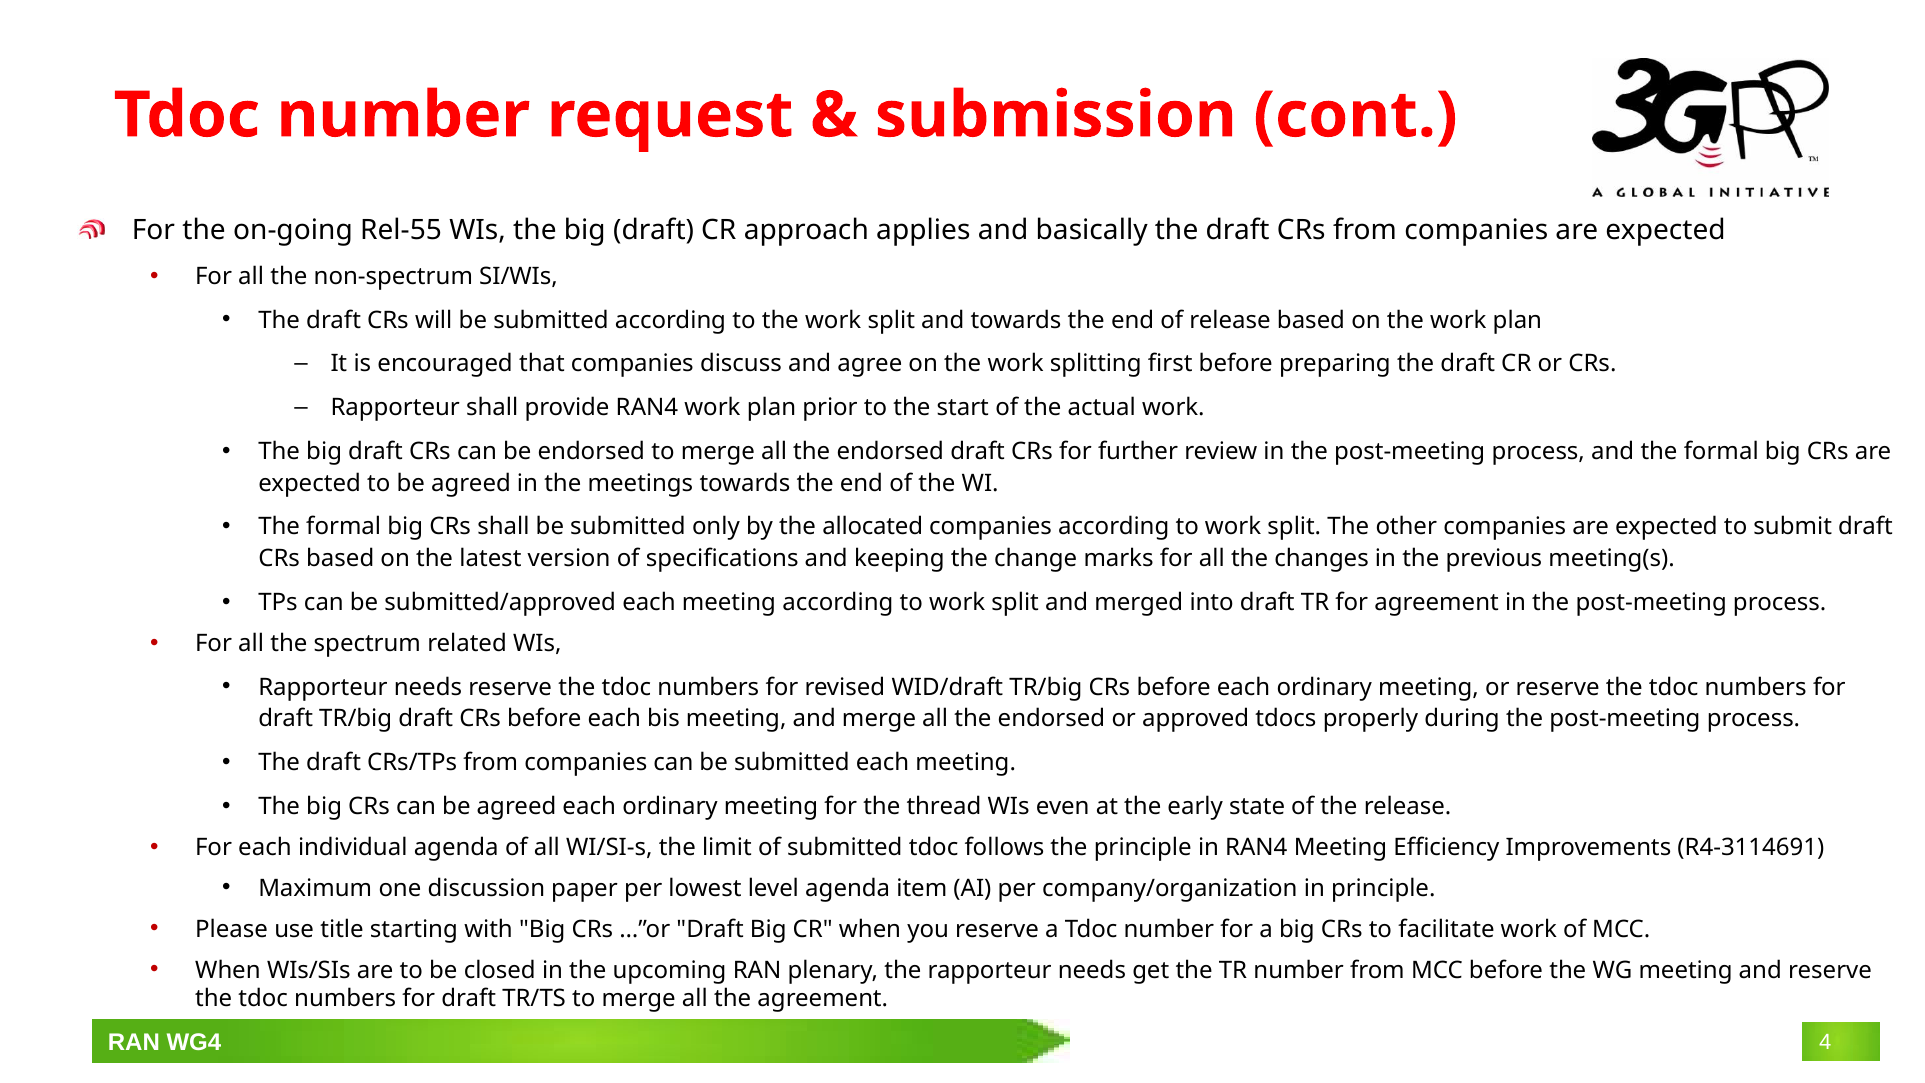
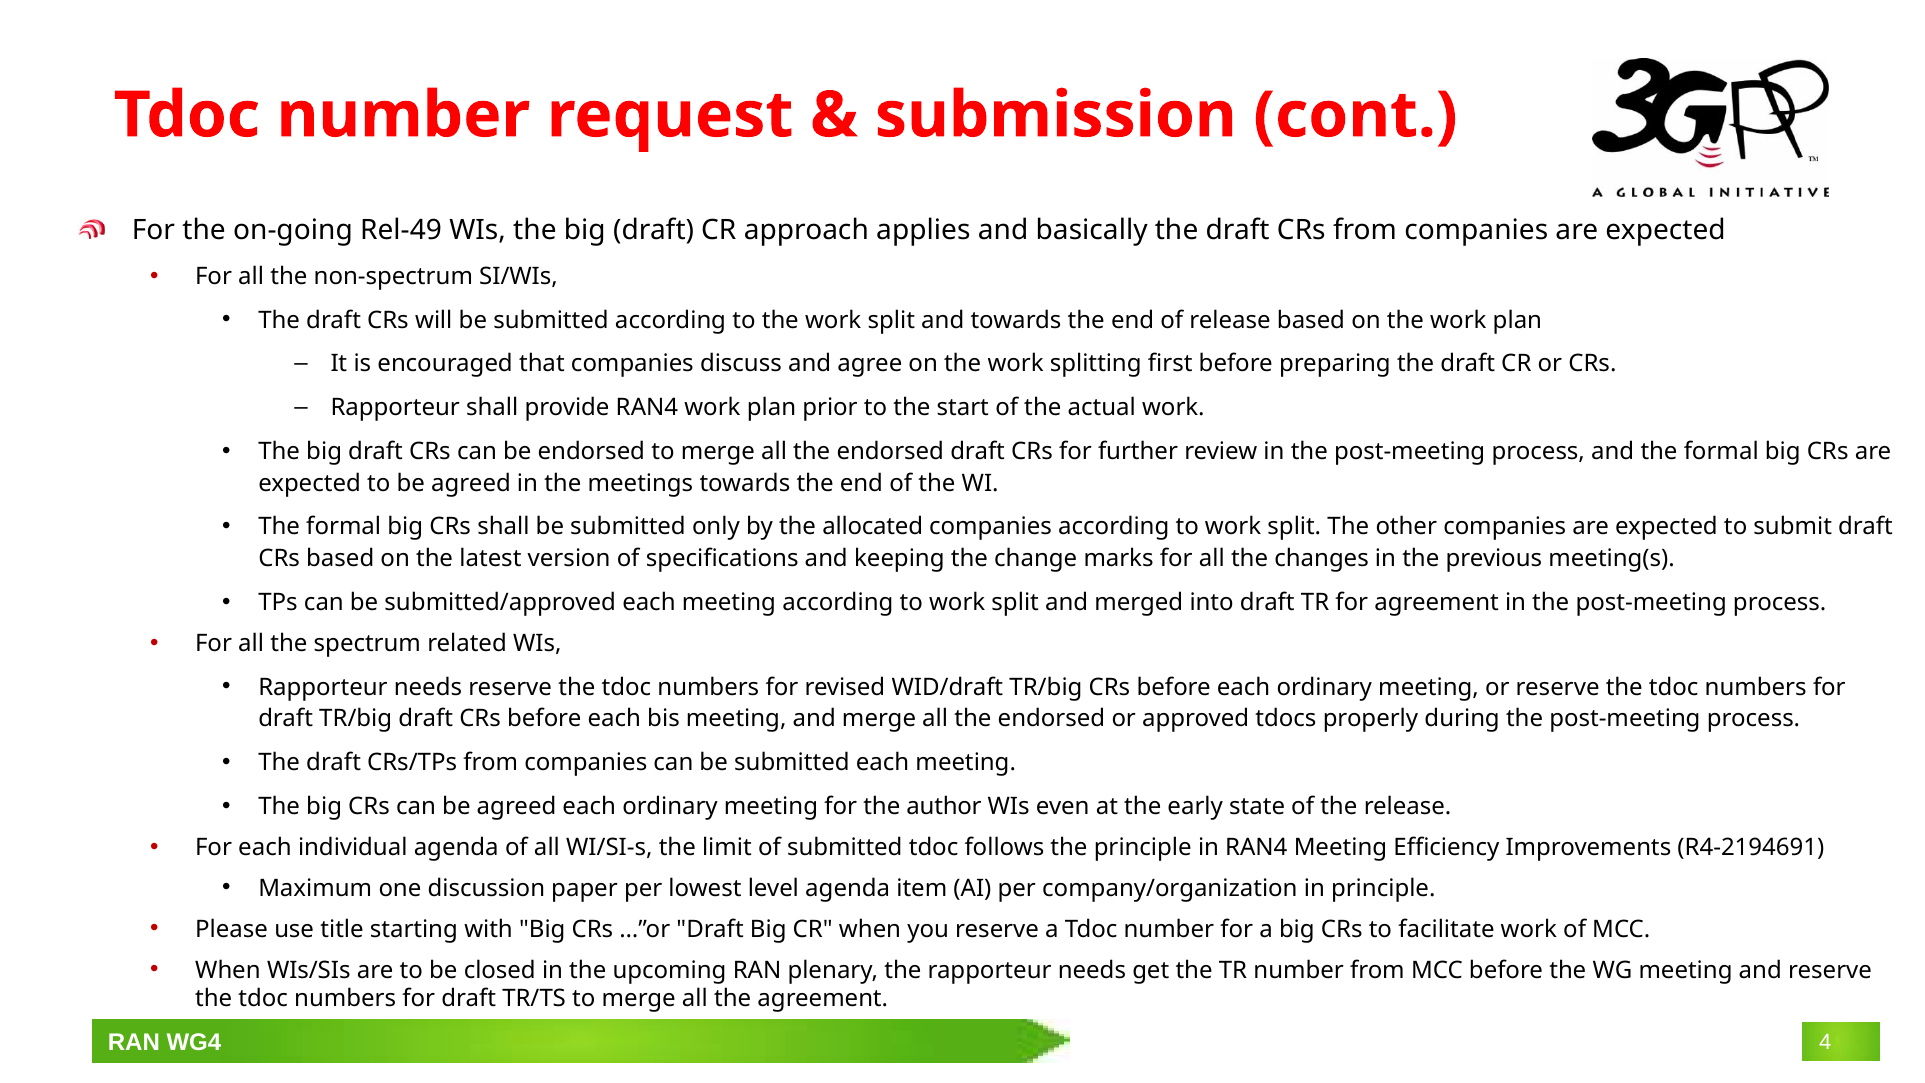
Rel-55: Rel-55 -> Rel-49
thread: thread -> author
R4-3114691: R4-3114691 -> R4-2194691
